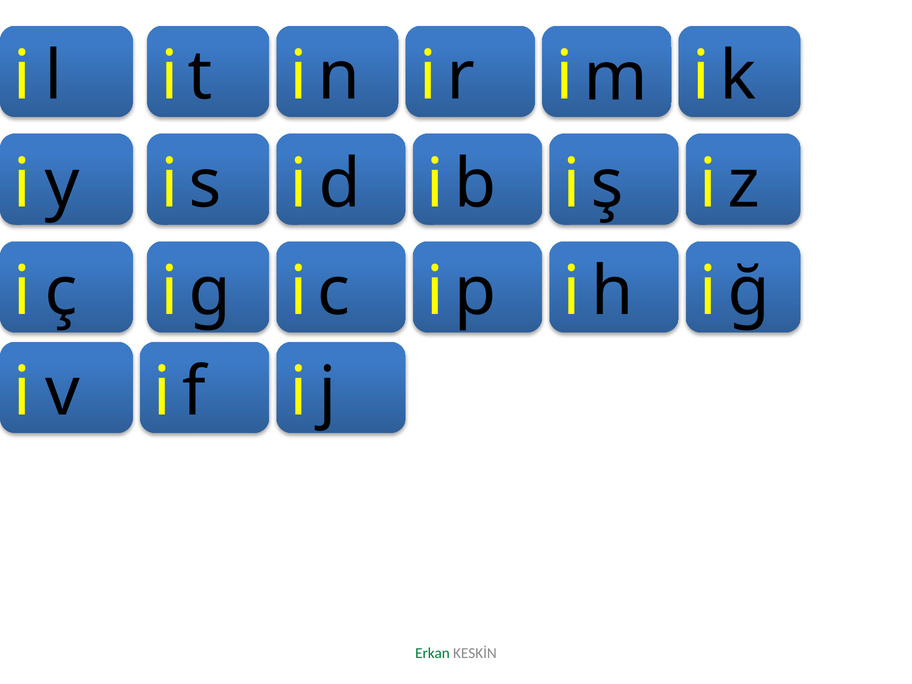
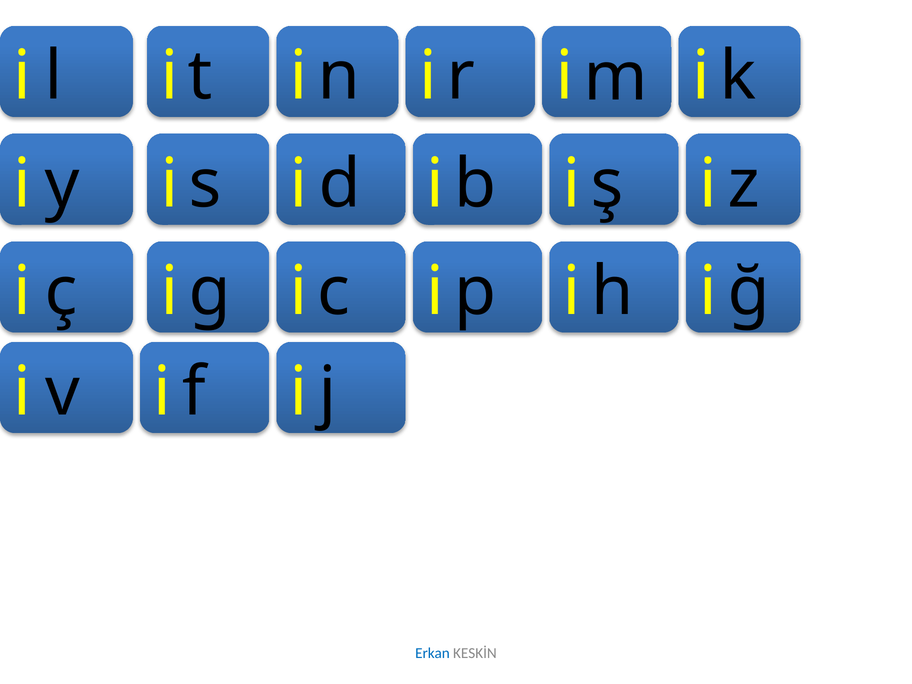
Erkan colour: green -> blue
